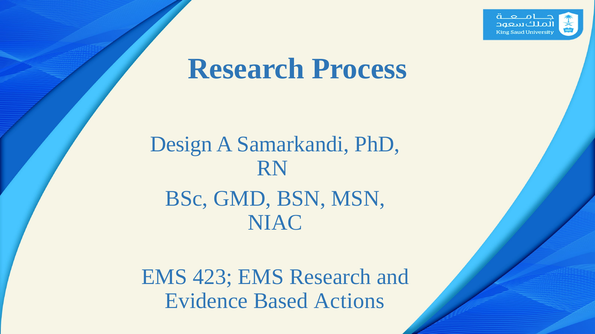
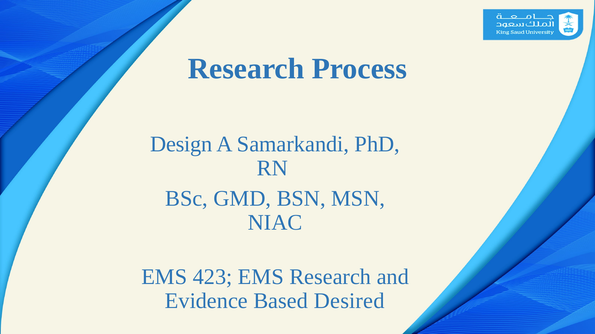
Actions: Actions -> Desired
